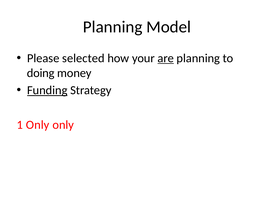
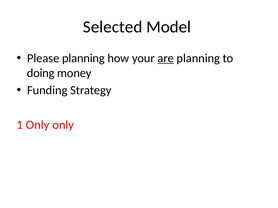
Planning at (113, 27): Planning -> Selected
Please selected: selected -> planning
Funding underline: present -> none
